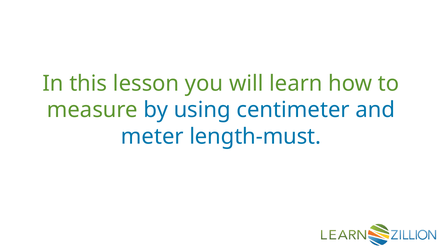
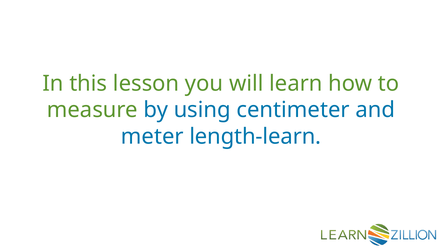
length-must: length-must -> length-learn
